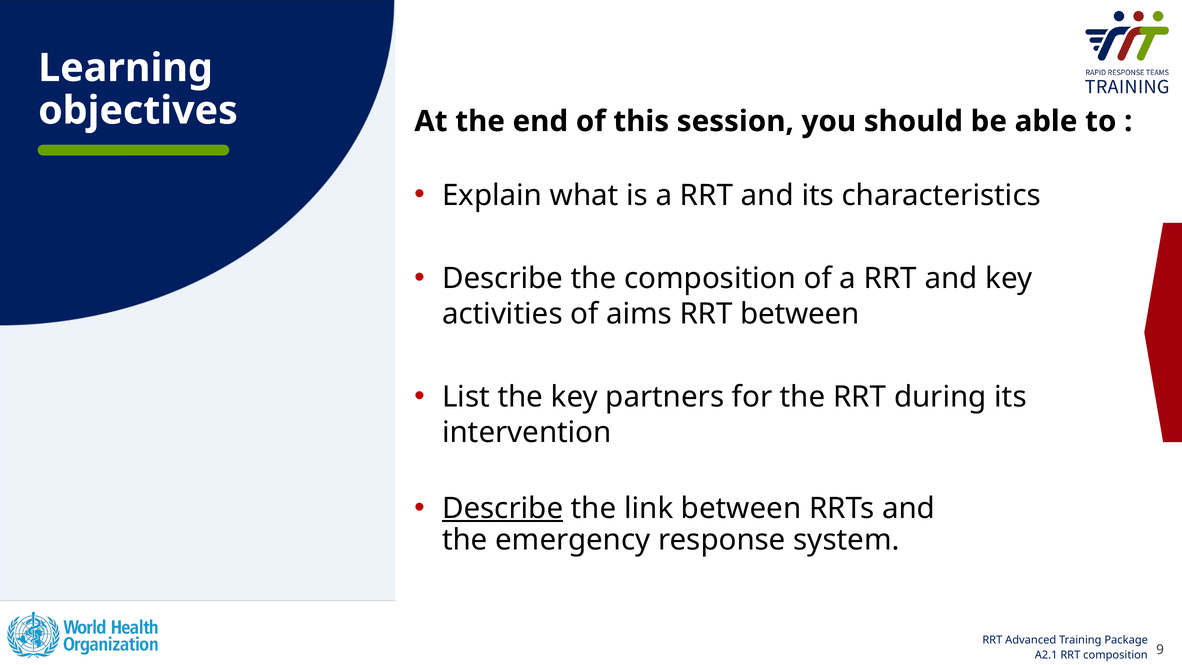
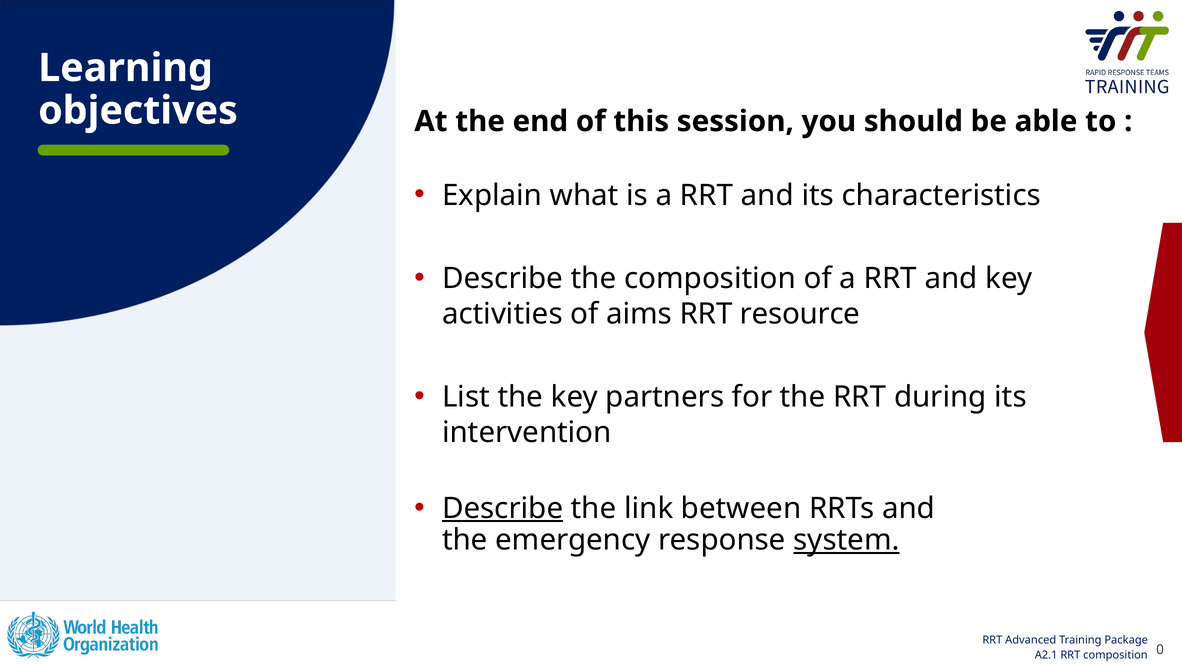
RRT between: between -> resource
system underline: none -> present
9: 9 -> 0
